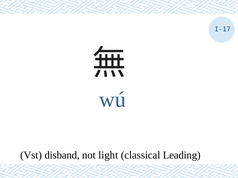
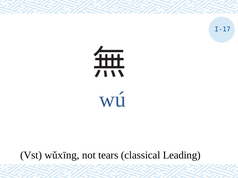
disband: disband -> wǔxīng
light: light -> tears
